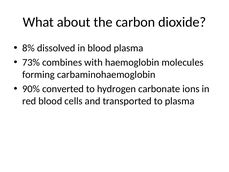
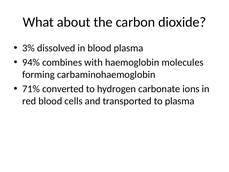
8%: 8% -> 3%
73%: 73% -> 94%
90%: 90% -> 71%
